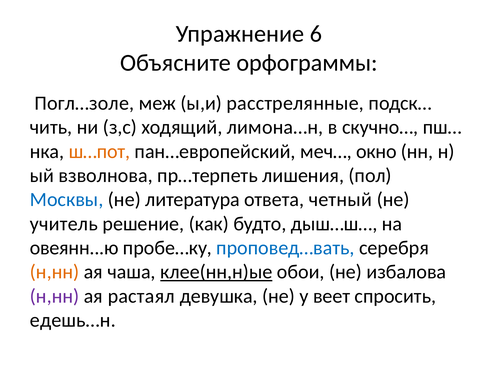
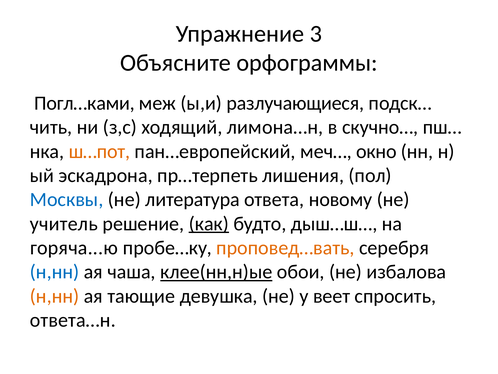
6: 6 -> 3
Погл…золе: Погл…золе -> Погл…ками
расстрелянные: расстрелянные -> разлучающиеся
взволнова: взволнова -> эскадрона
четный: четный -> новому
как underline: none -> present
овеянн...ю: овеянн...ю -> горяча...ю
проповед…вать colour: blue -> orange
н,нн at (55, 272) colour: orange -> blue
н,нн at (55, 296) colour: purple -> orange
растаял: растаял -> тающие
едешь…н: едешь…н -> ответа…н
